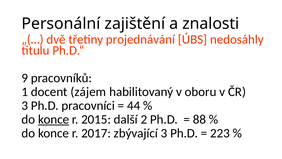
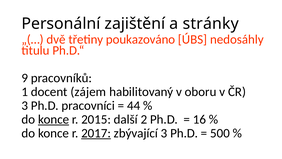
znalosti: znalosti -> stránky
projednávání: projednávání -> poukazováno
88: 88 -> 16
2017 underline: none -> present
223: 223 -> 500
